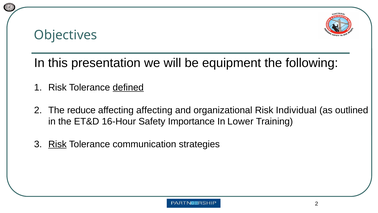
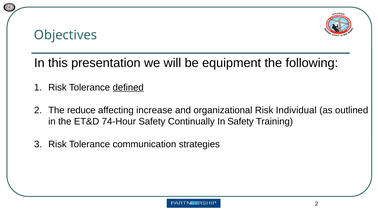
affecting affecting: affecting -> increase
16-Hour: 16-Hour -> 74-Hour
Importance: Importance -> Continually
In Lower: Lower -> Safety
Risk at (57, 144) underline: present -> none
